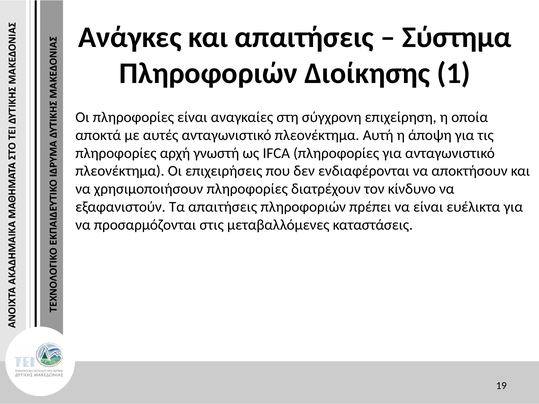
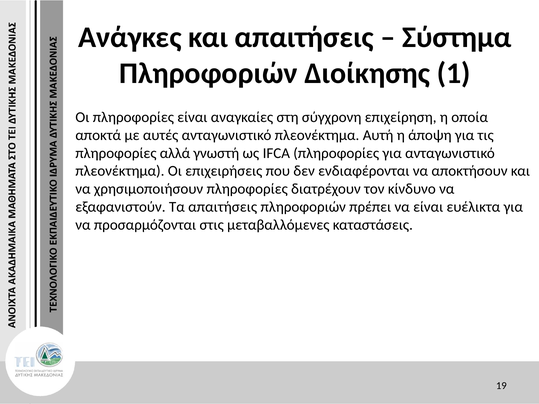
αρχή: αρχή -> αλλά
